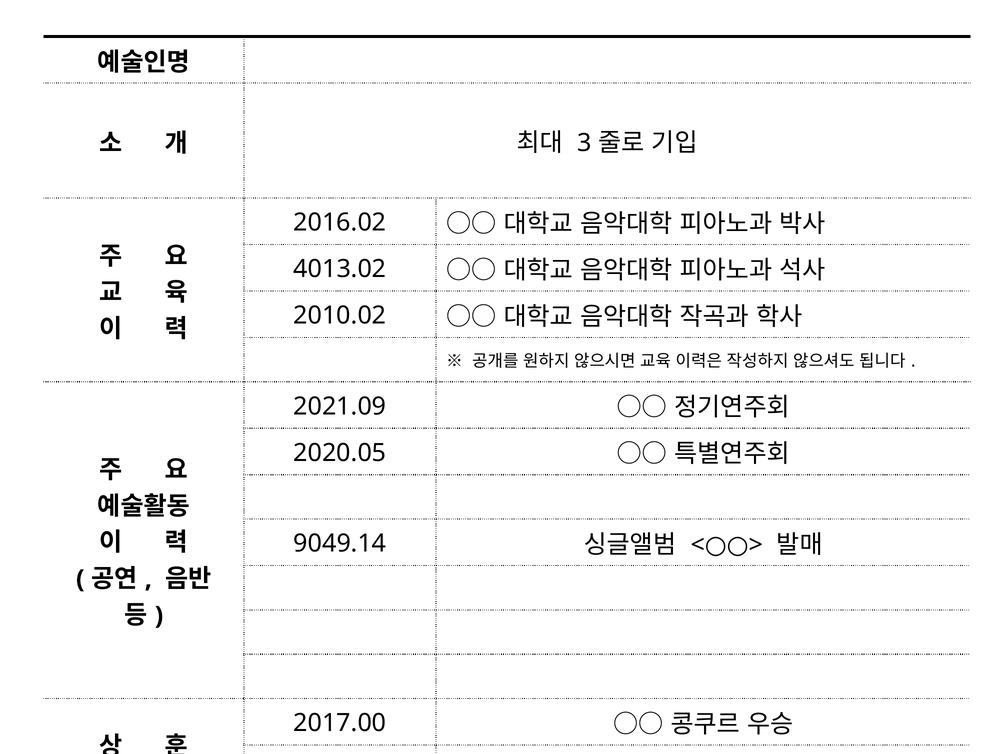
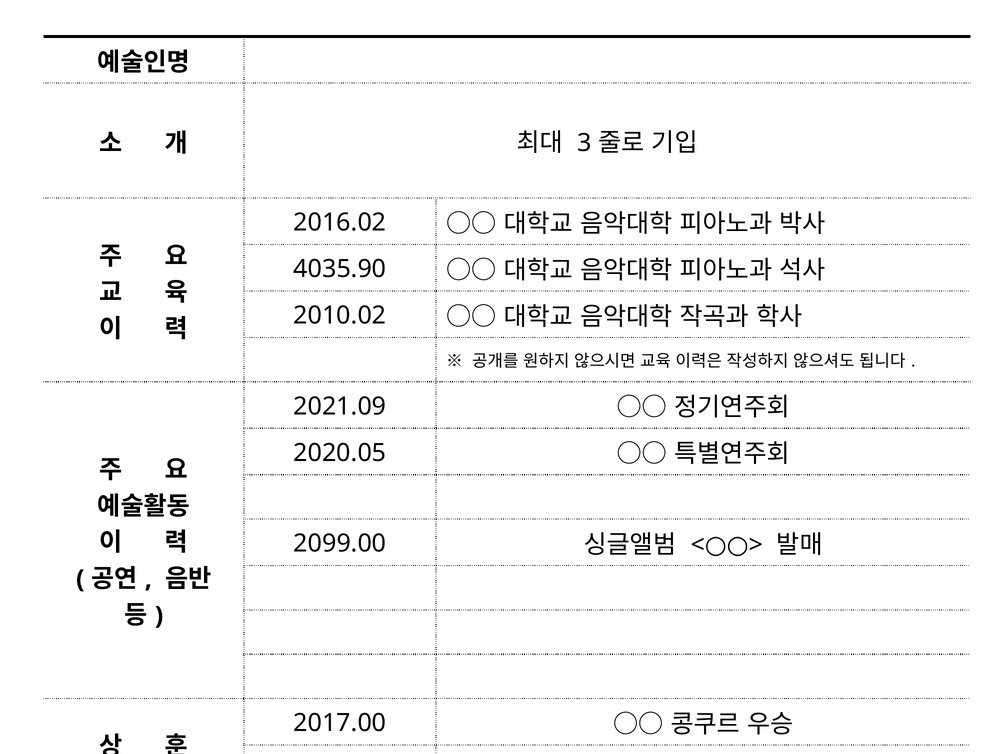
4013.02: 4013.02 -> 4035.90
9049.14: 9049.14 -> 2099.00
